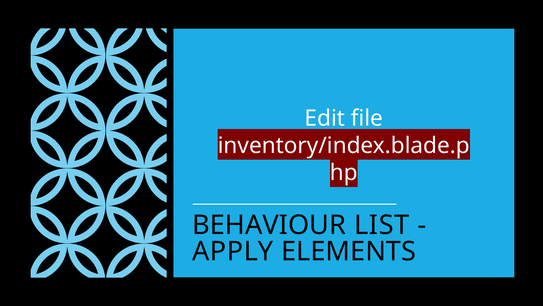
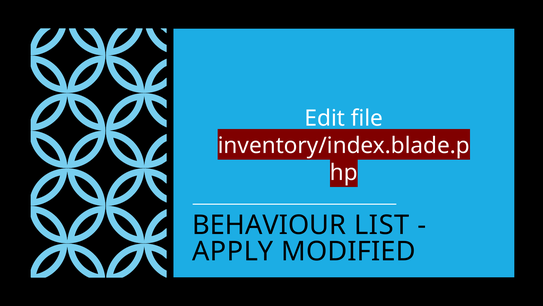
ELEMENTS: ELEMENTS -> MODIFIED
